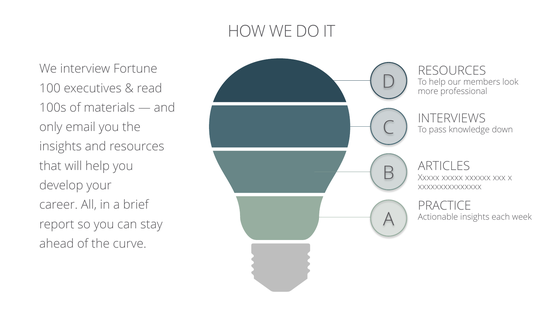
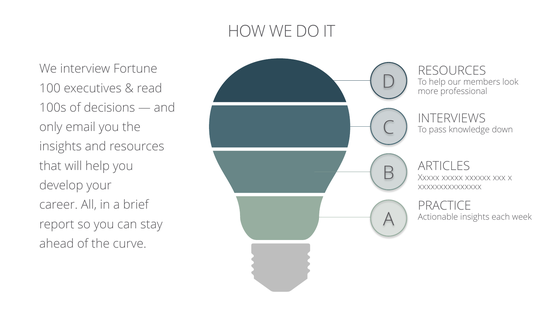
materials: materials -> decisions
